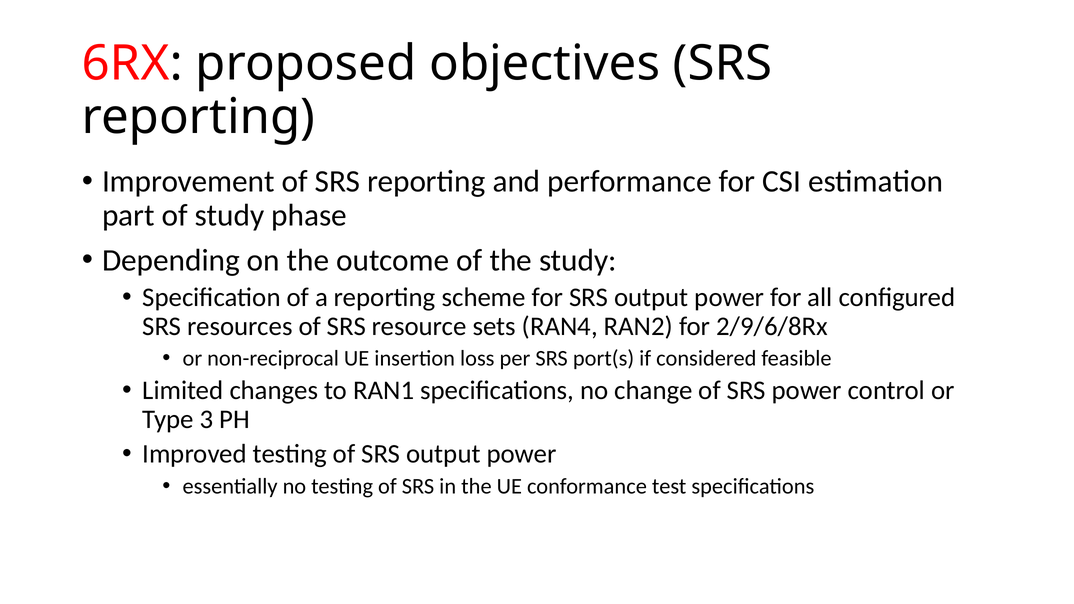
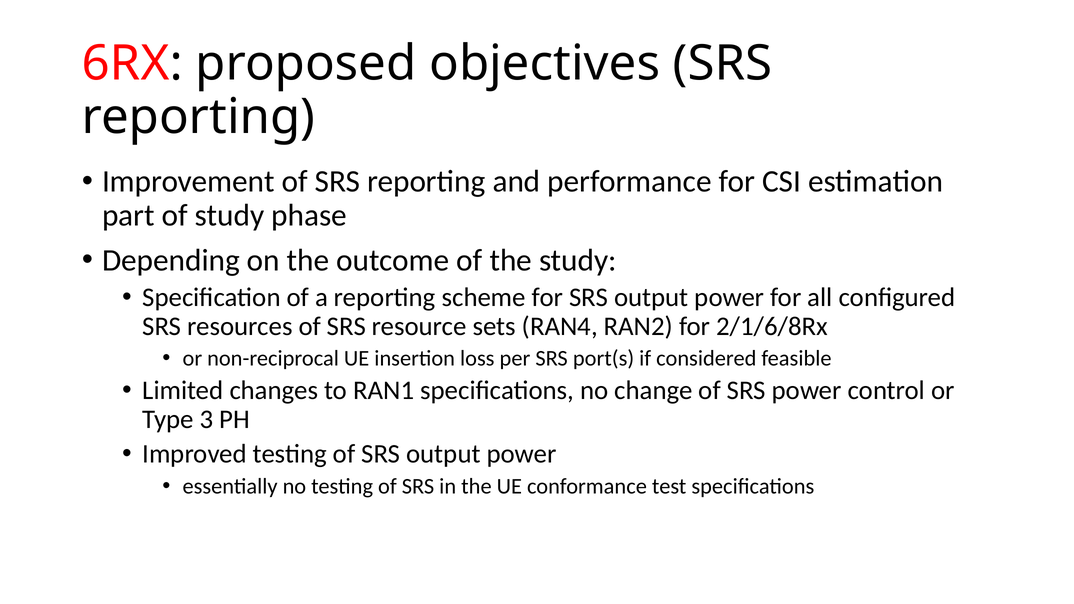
2/9/6/8Rx: 2/9/6/8Rx -> 2/1/6/8Rx
